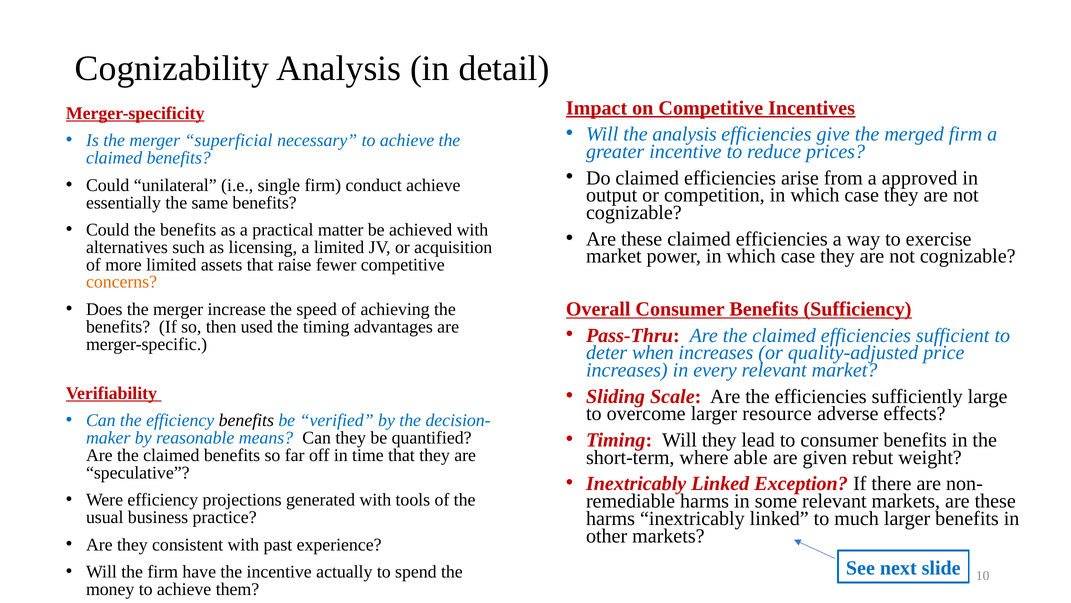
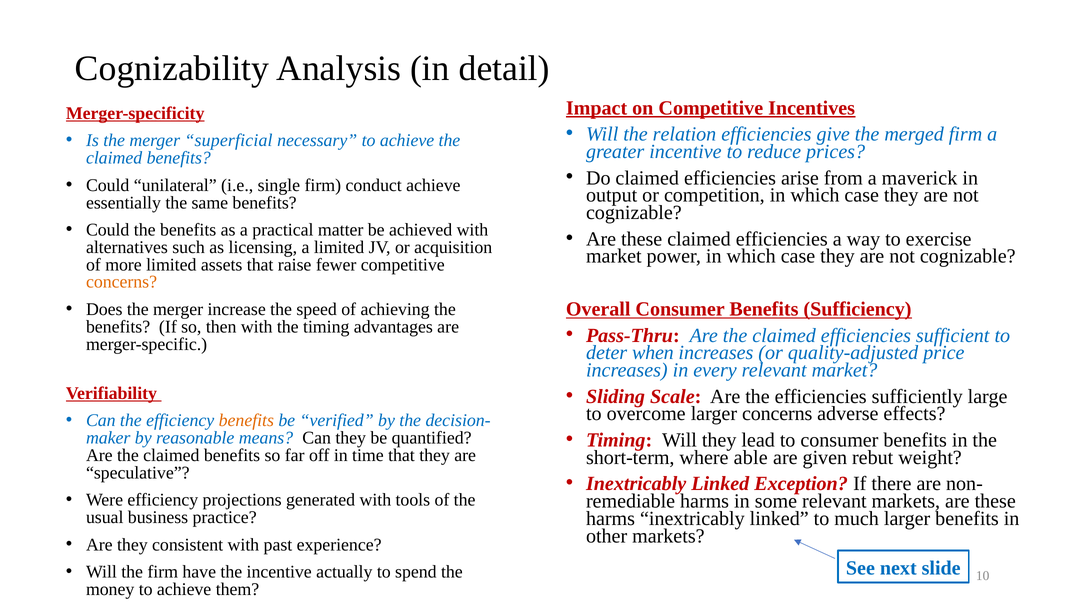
the analysis: analysis -> relation
approved: approved -> maverick
then used: used -> with
larger resource: resource -> concerns
benefits at (246, 420) colour: black -> orange
